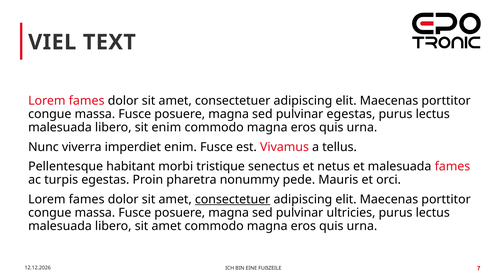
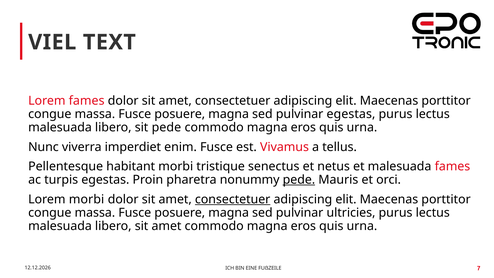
sit enim: enim -> pede
pede at (299, 180) underline: none -> present
fames at (87, 199): fames -> morbi
